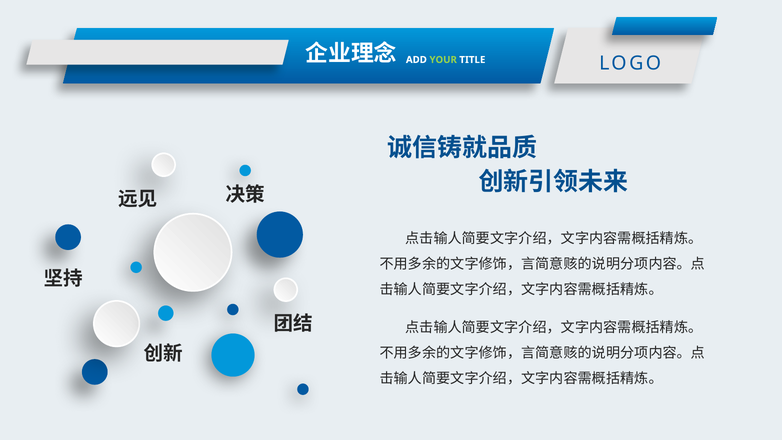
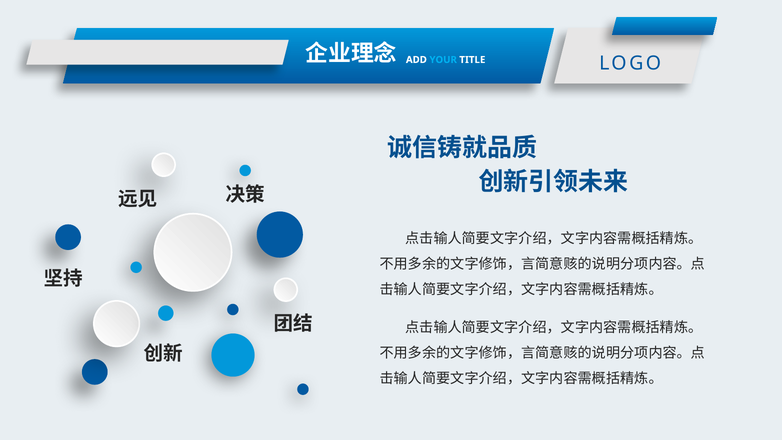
YOUR colour: light green -> light blue
